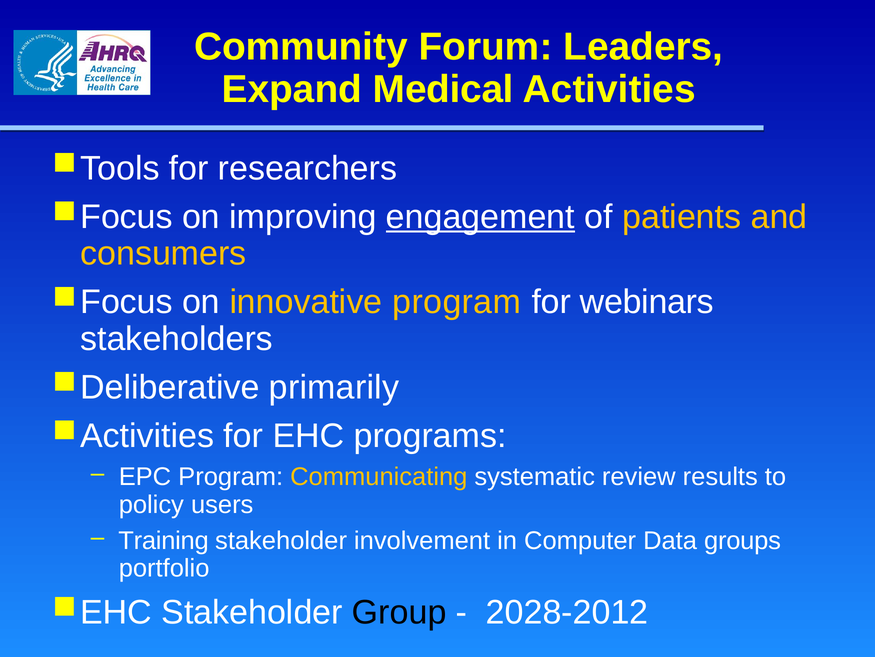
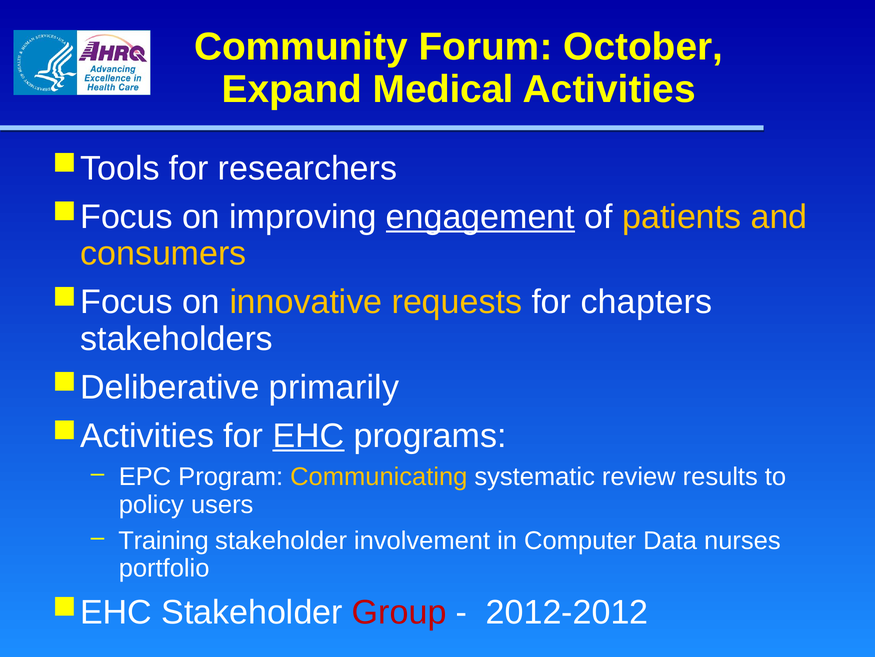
Leaders: Leaders -> October
innovative program: program -> requests
webinars: webinars -> chapters
EHC underline: none -> present
groups: groups -> nurses
Group colour: black -> red
2028-2012: 2028-2012 -> 2012-2012
